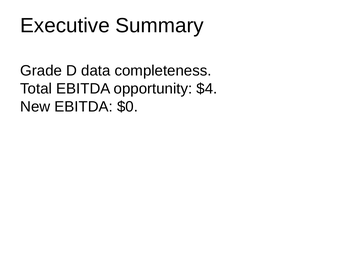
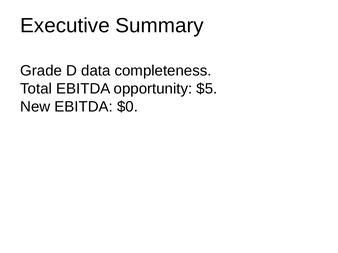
$4: $4 -> $5
